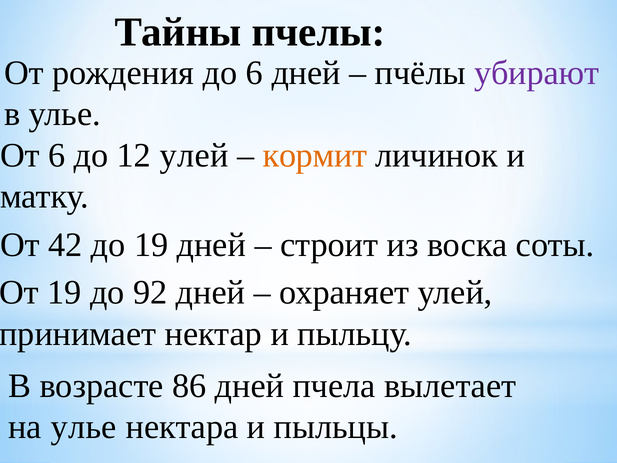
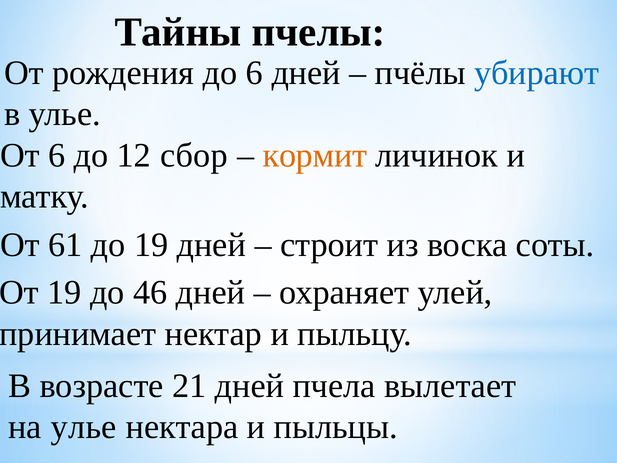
убирают colour: purple -> blue
12 улей: улей -> сбор
42: 42 -> 61
92: 92 -> 46
86: 86 -> 21
